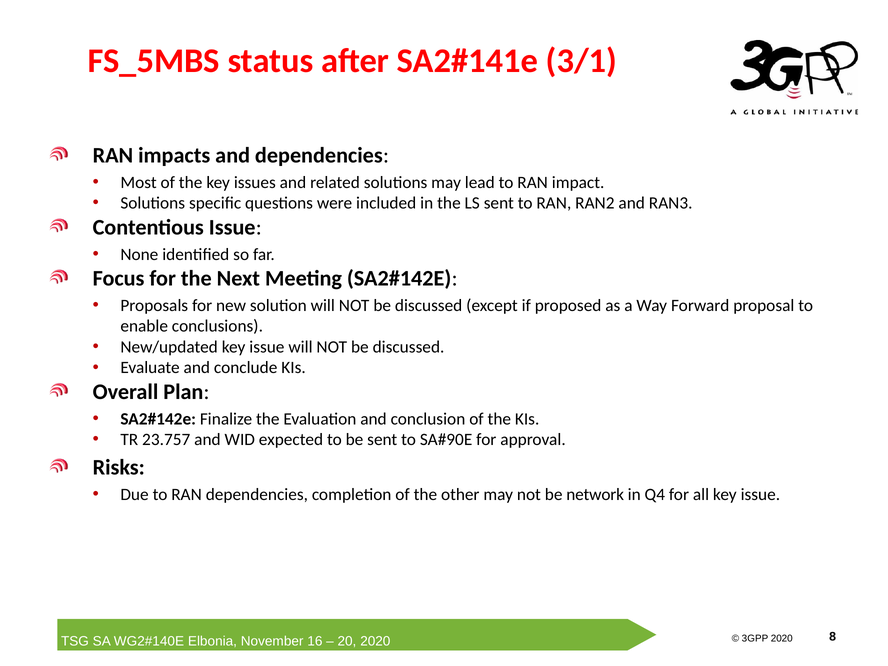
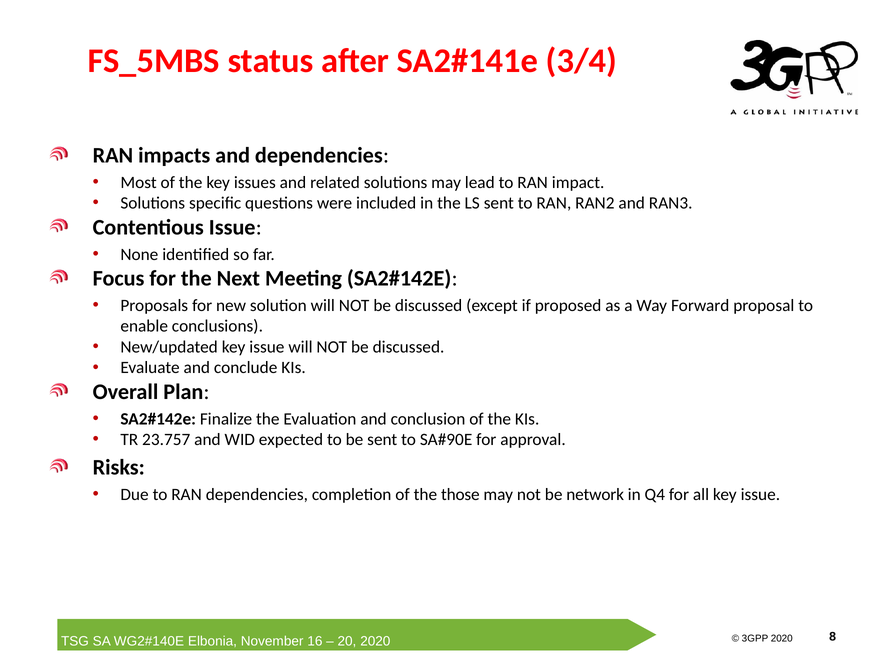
3/1: 3/1 -> 3/4
other: other -> those
